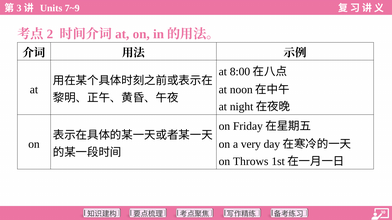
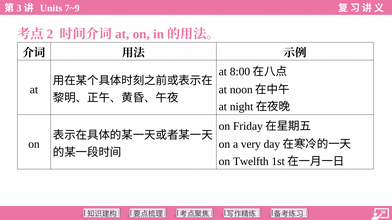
Throws: Throws -> Twelfth
